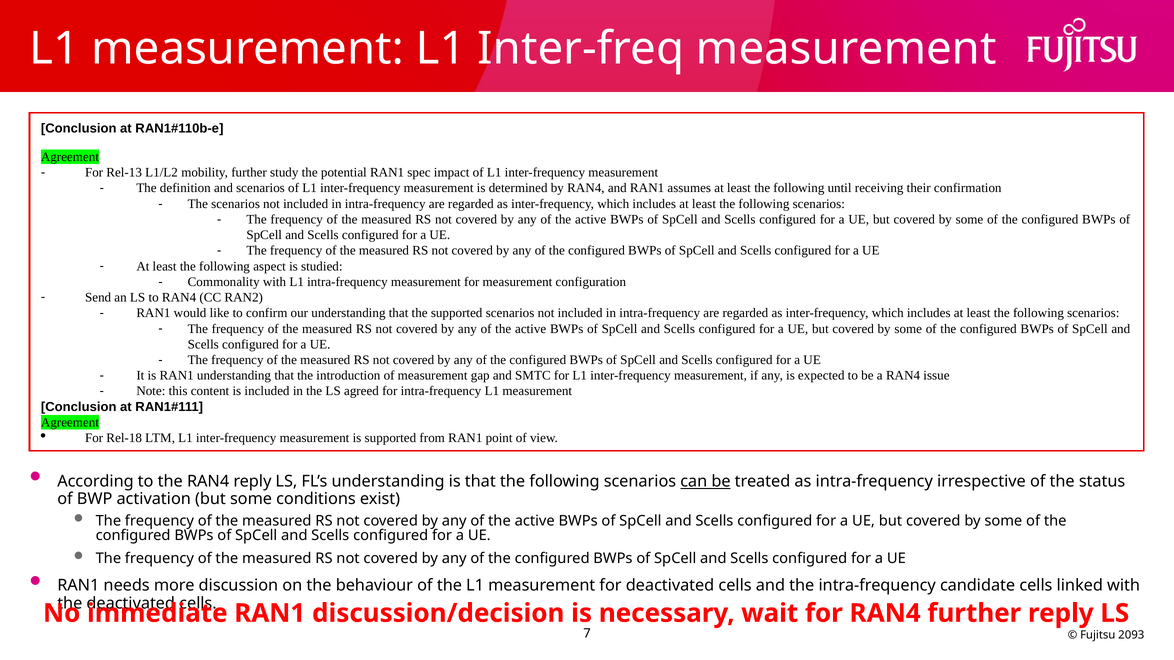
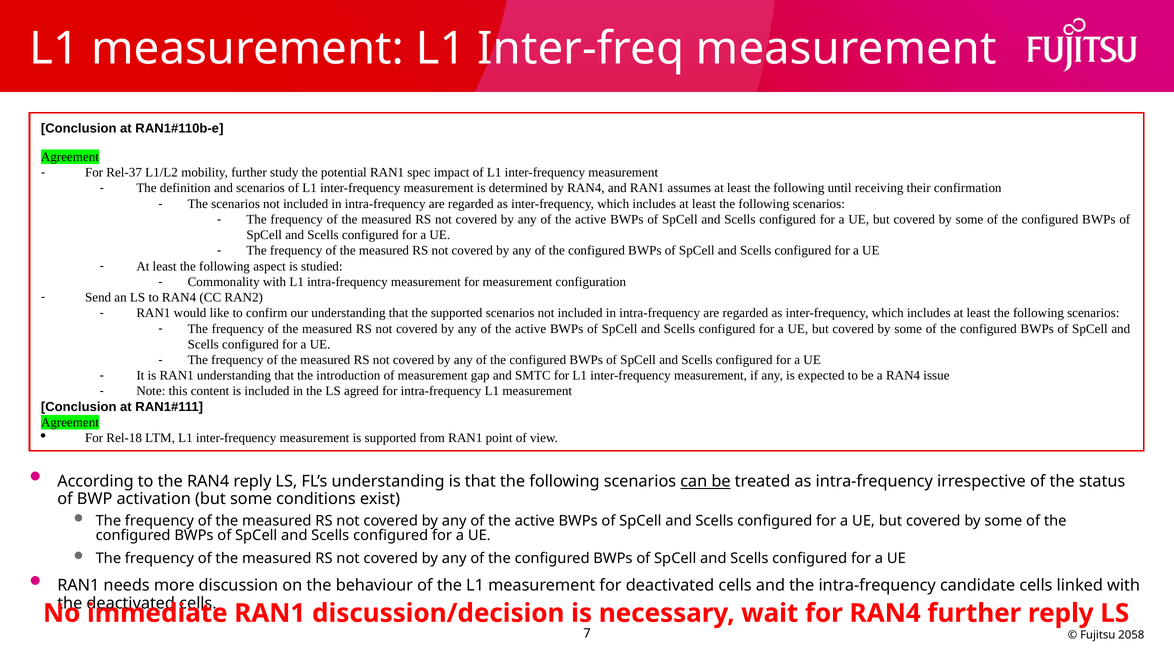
Rel-13: Rel-13 -> Rel-37
2093: 2093 -> 2058
